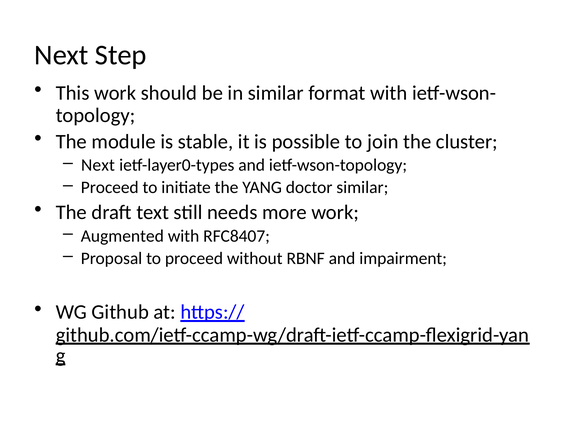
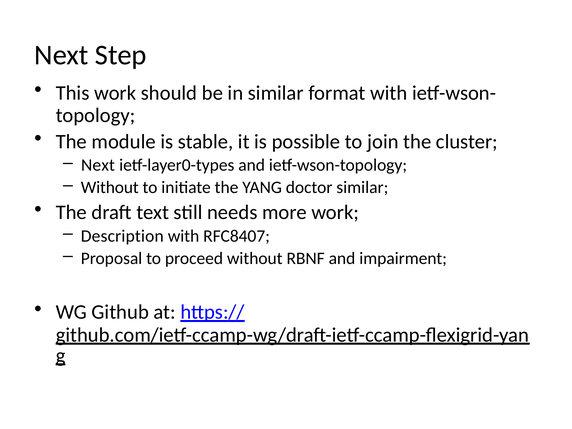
Proceed at (110, 187): Proceed -> Without
Augmented: Augmented -> Description
